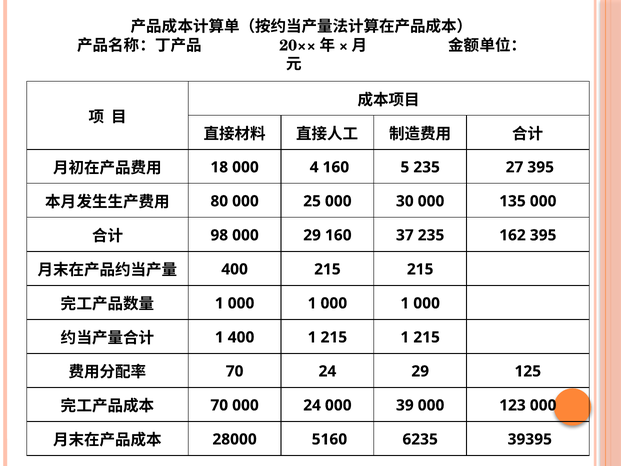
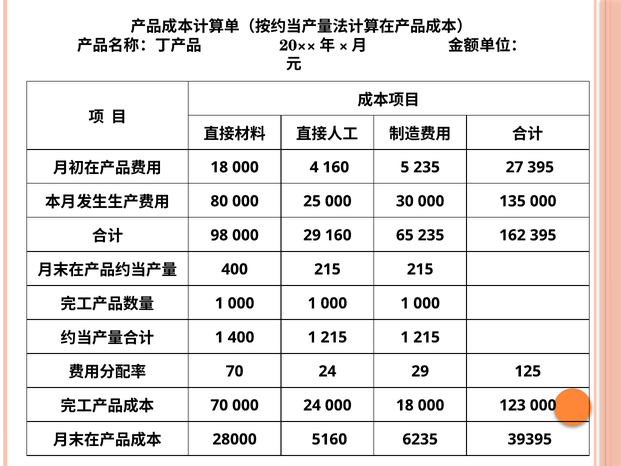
37: 37 -> 65
000 39: 39 -> 18
